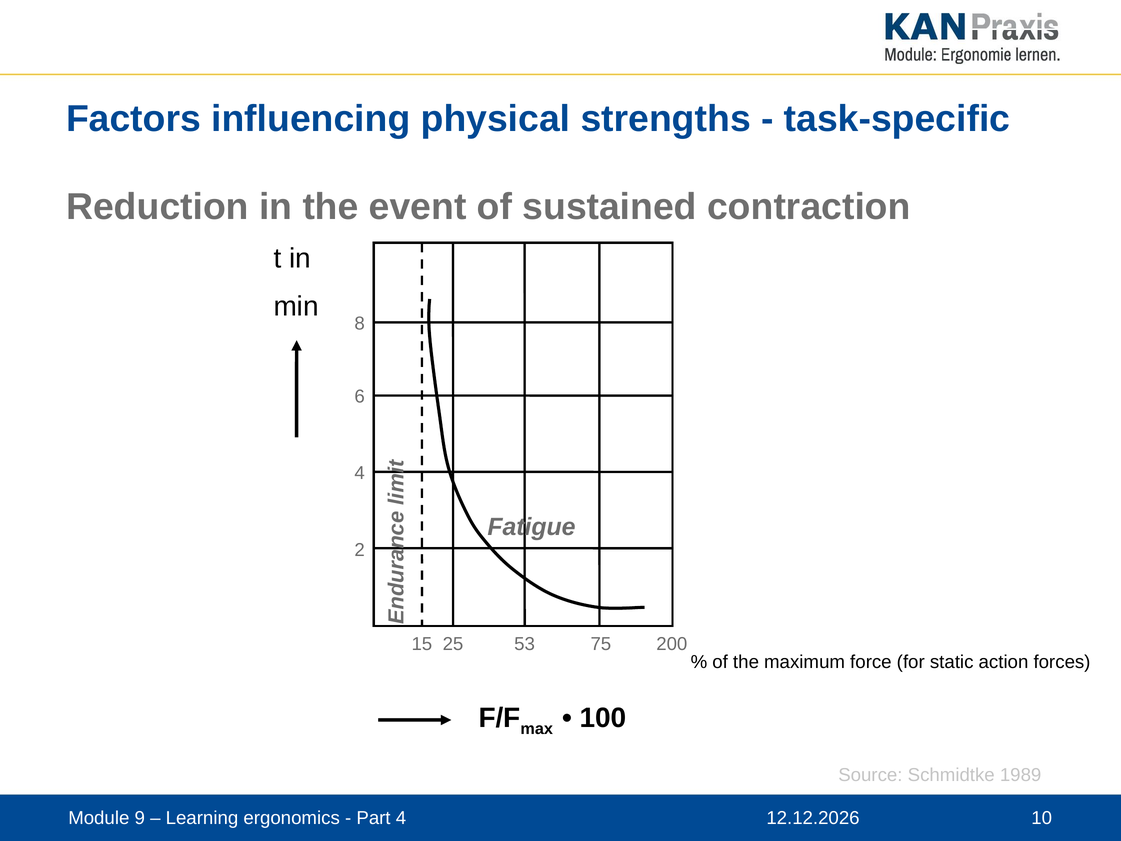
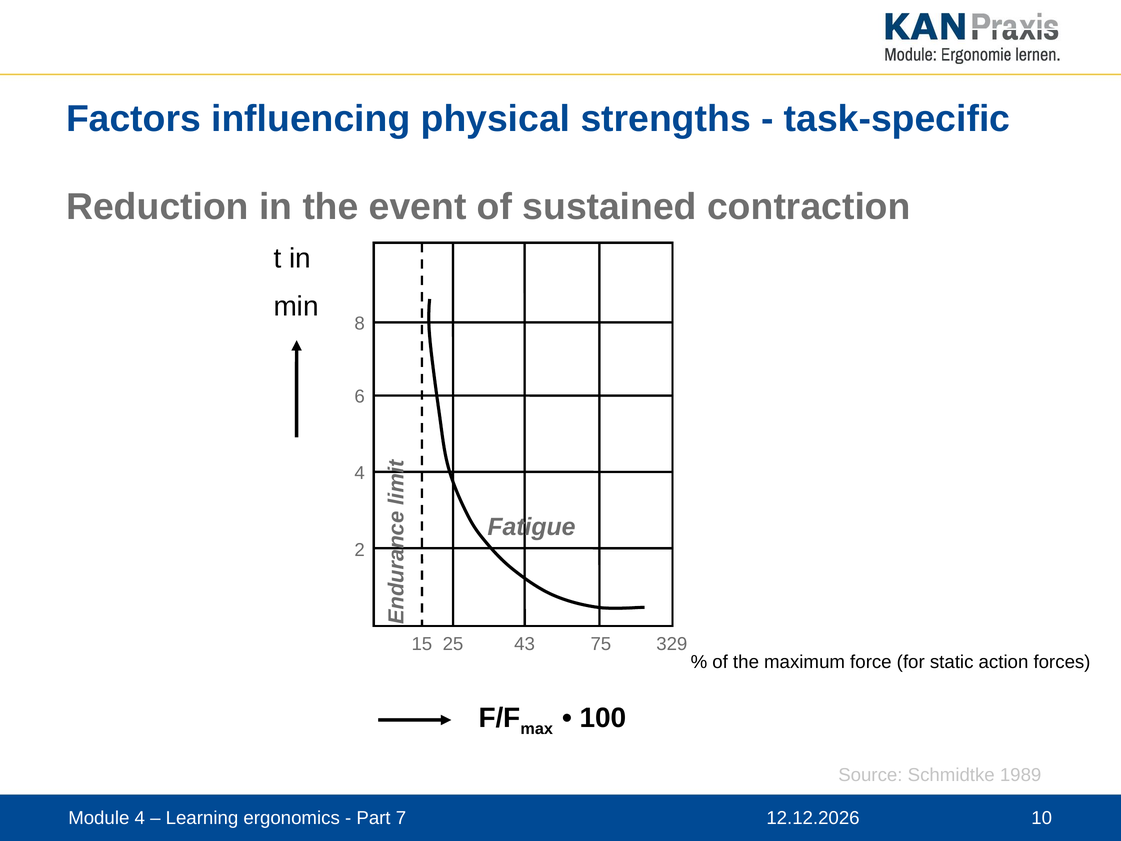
53: 53 -> 43
200: 200 -> 329
Module 9: 9 -> 4
Part 4: 4 -> 7
